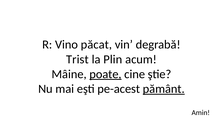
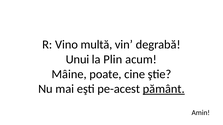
păcat: păcat -> multă
Trist: Trist -> Unui
poate underline: present -> none
